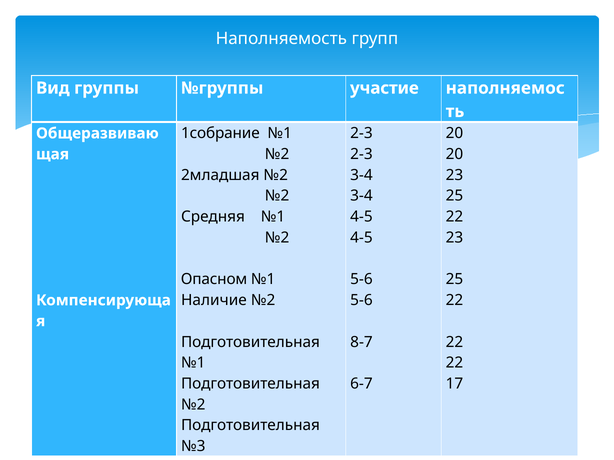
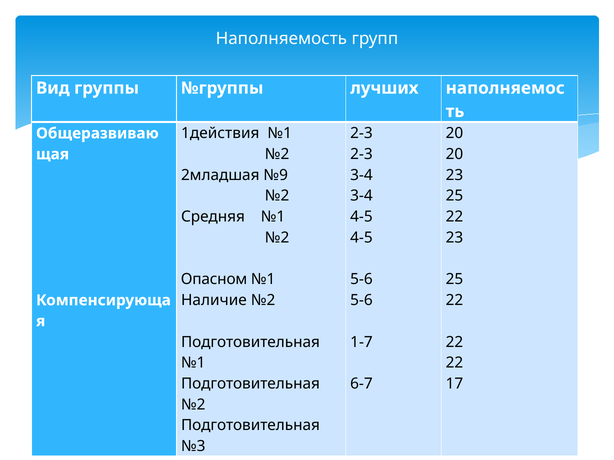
участие: участие -> лучших
1собрание: 1собрание -> 1действия
2младшая №2: №2 -> №9
8-7: 8-7 -> 1-7
